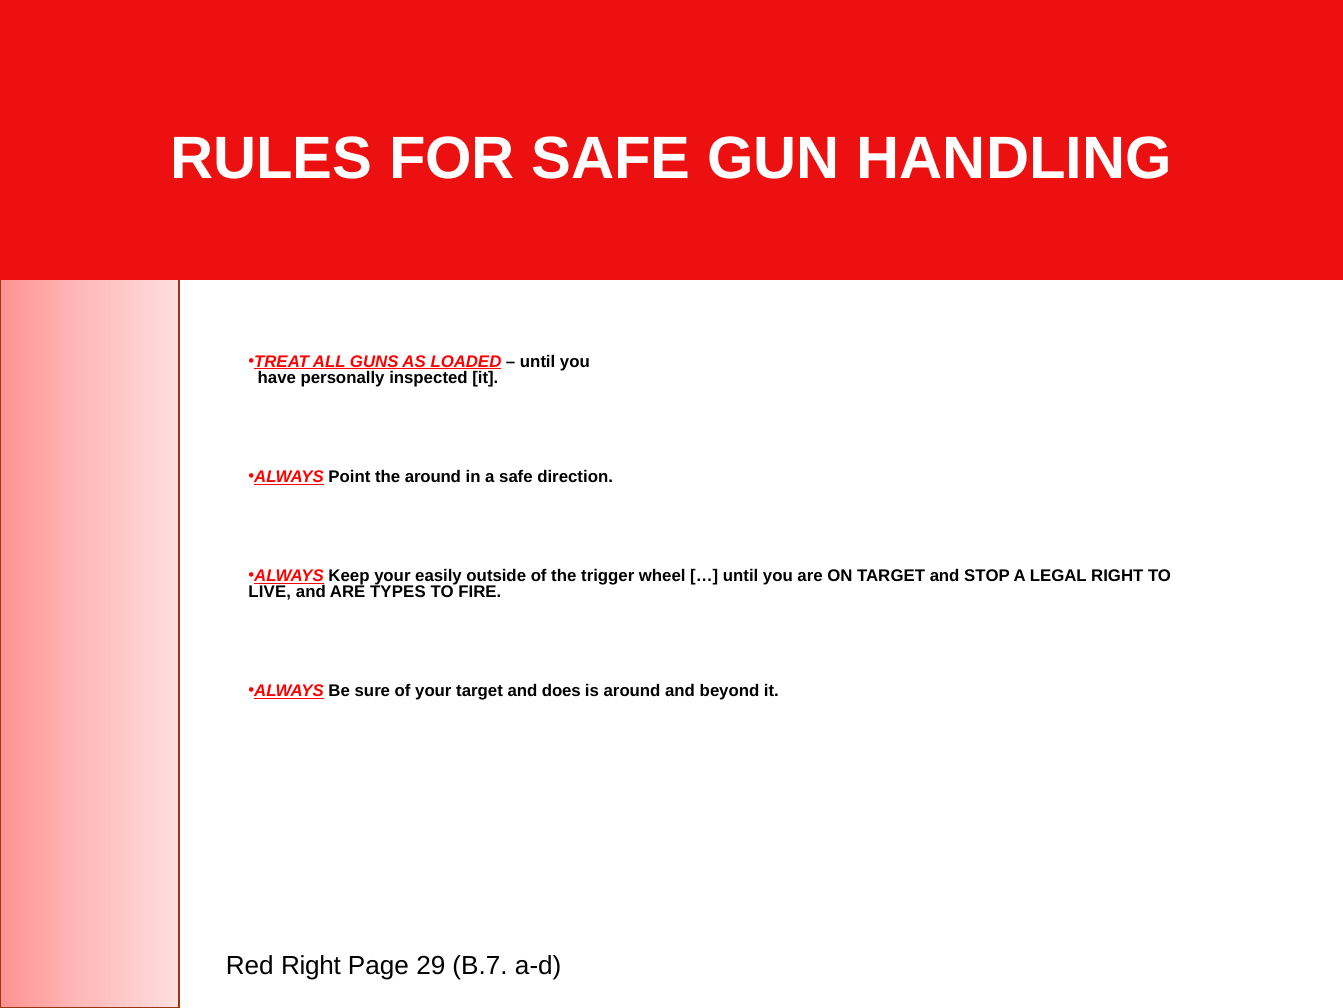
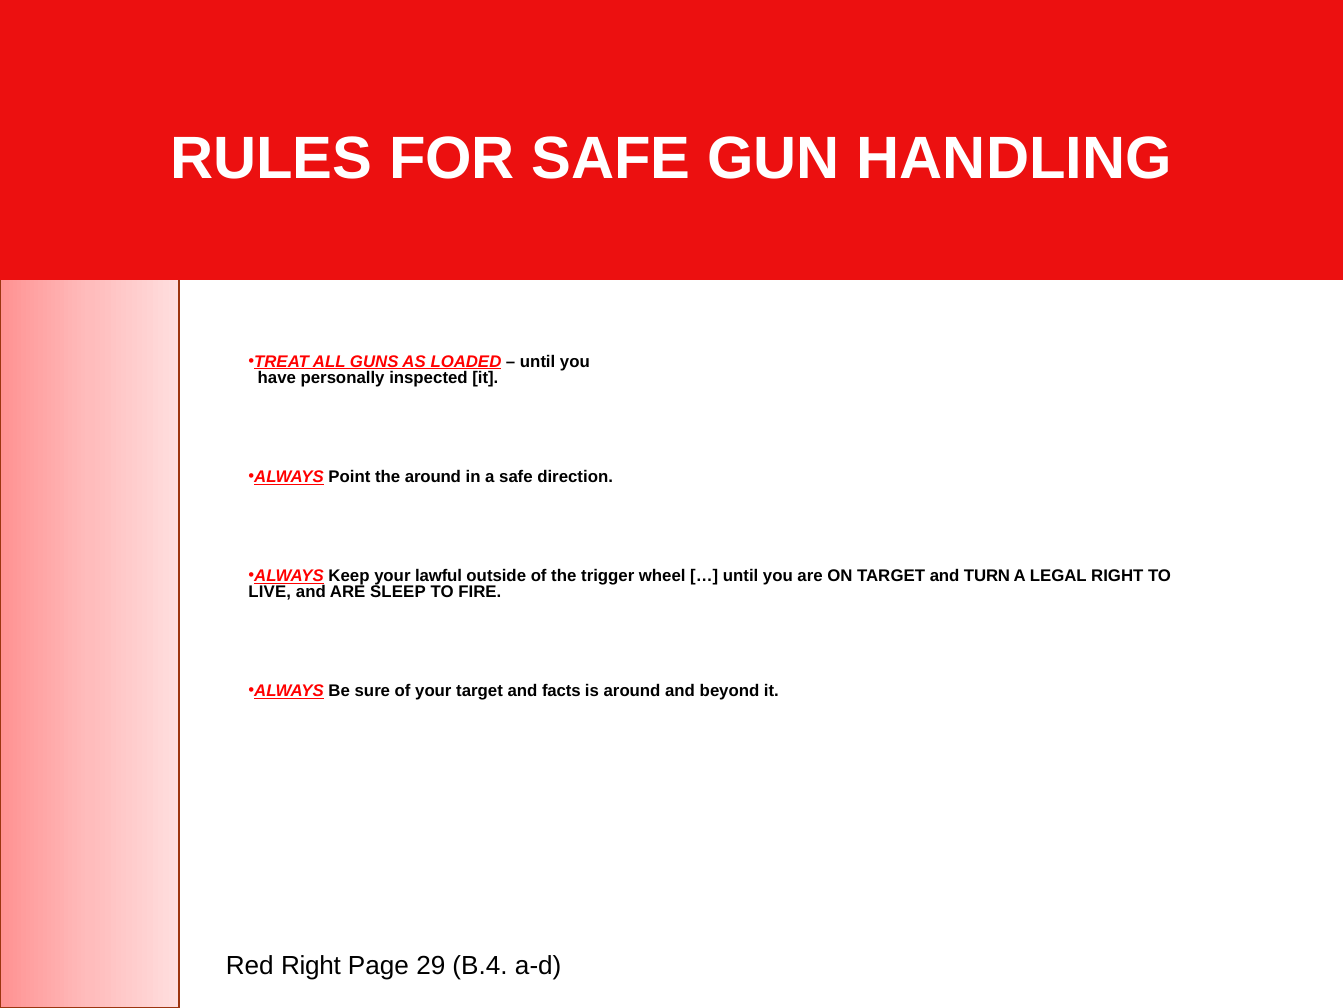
easily: easily -> lawful
STOP: STOP -> TURN
TYPES: TYPES -> SLEEP
does: does -> facts
B.7: B.7 -> B.4
